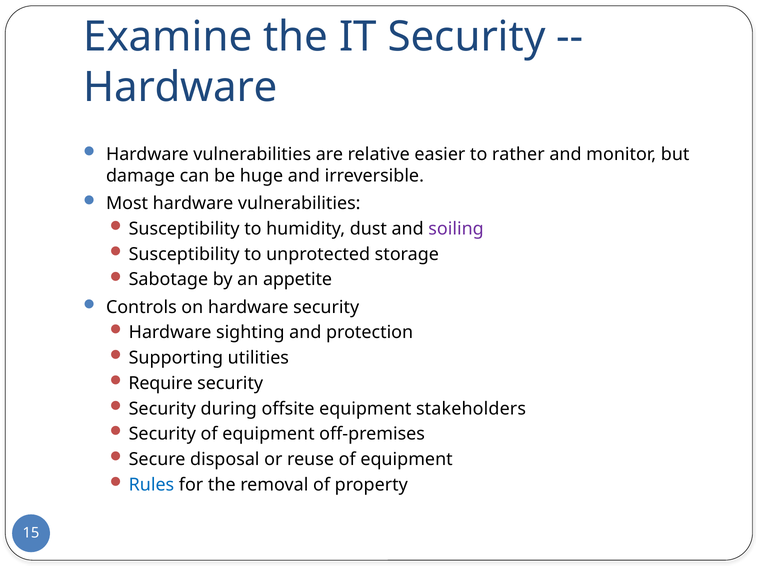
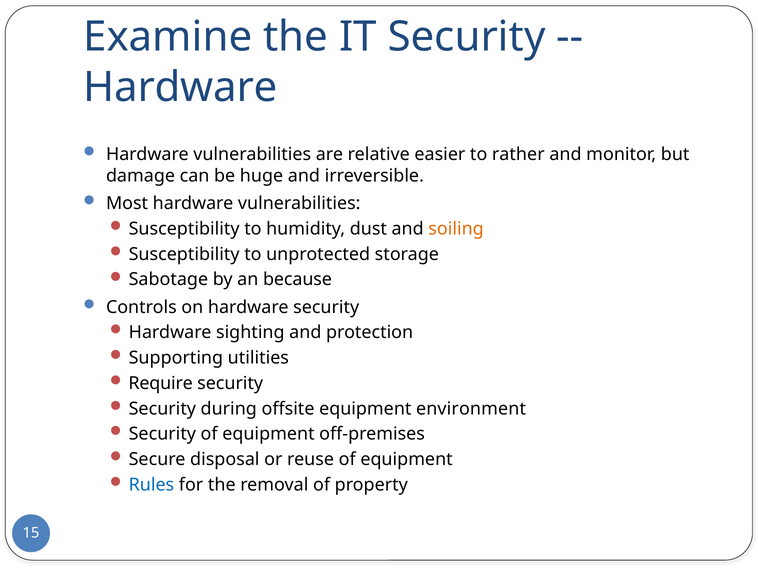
soiling colour: purple -> orange
appetite: appetite -> because
stakeholders: stakeholders -> environment
